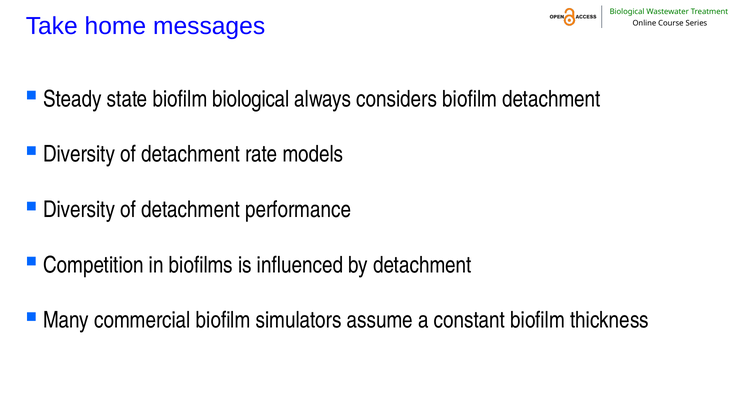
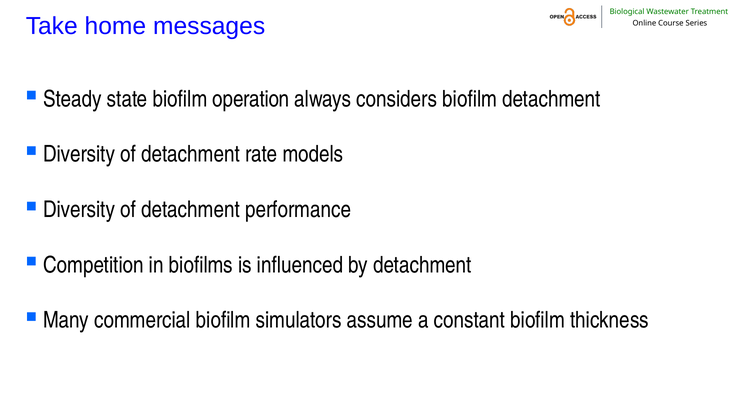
biofilm biological: biological -> operation
